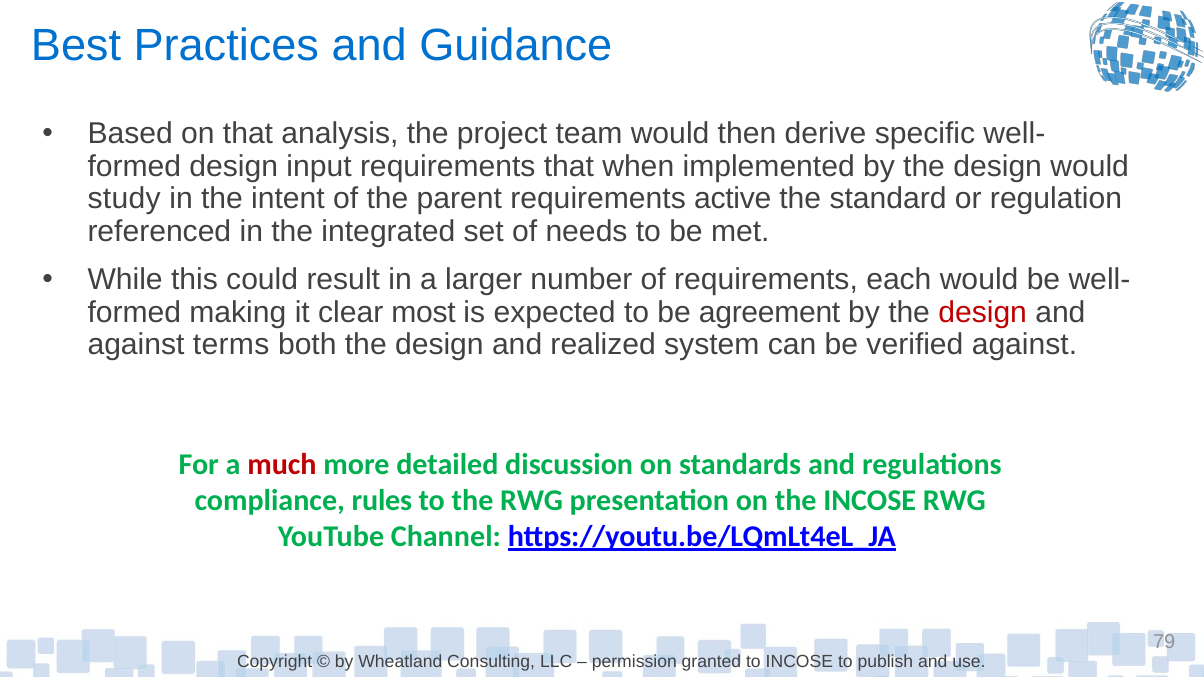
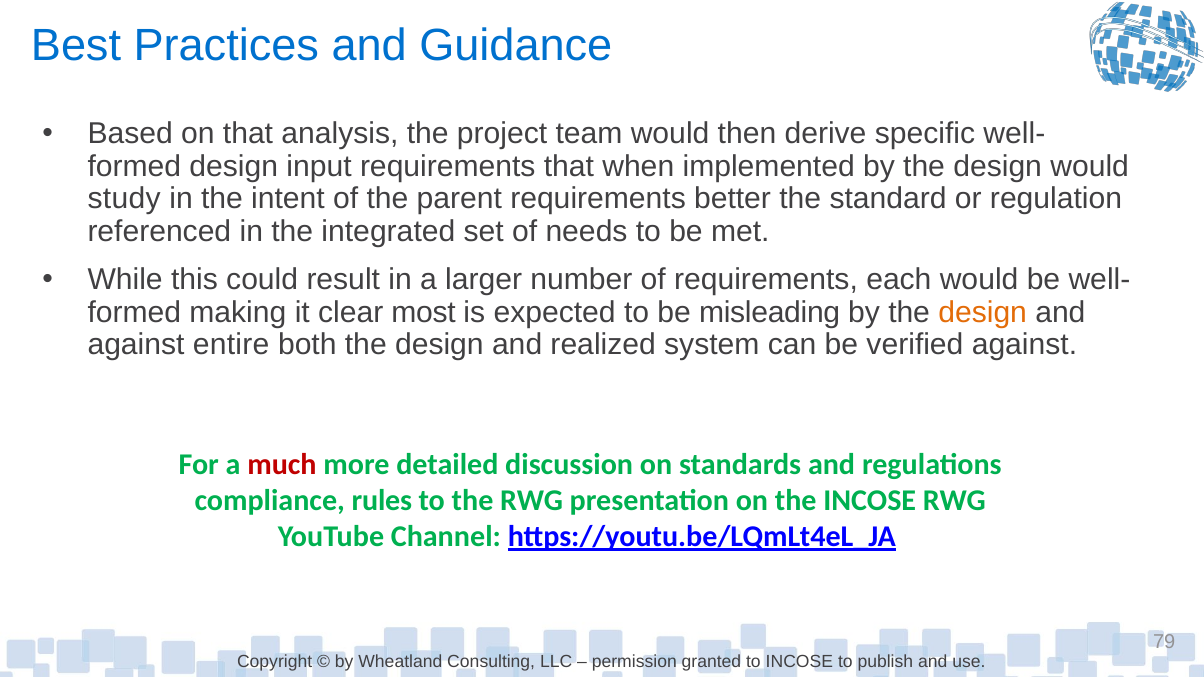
active: active -> better
agreement: agreement -> misleading
design at (983, 312) colour: red -> orange
terms: terms -> entire
